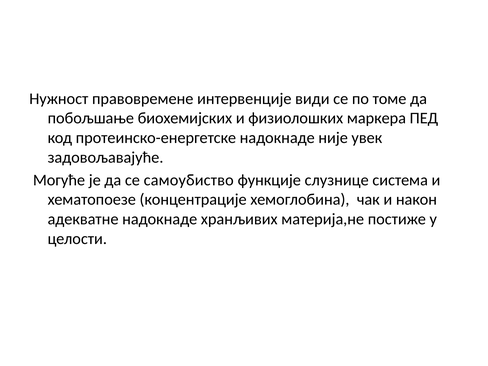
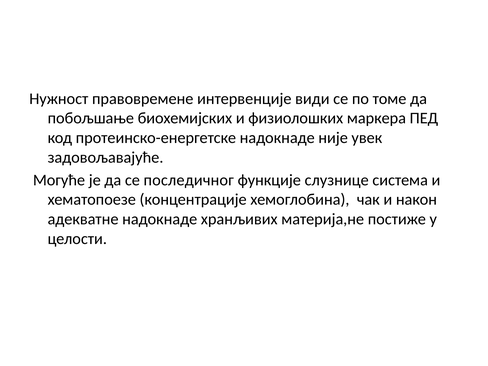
самоубиство: самоубиство -> последичног
